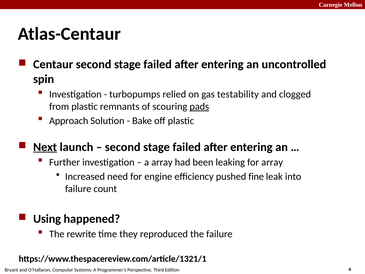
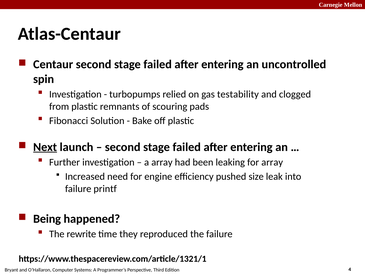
pads underline: present -> none
Approach: Approach -> Fibonacci
fine: fine -> size
count: count -> printf
Using: Using -> Being
